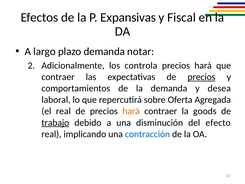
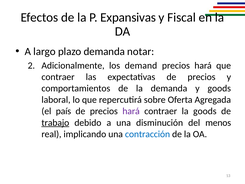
controla: controla -> demand
precios at (202, 77) underline: present -> none
y desea: desea -> goods
el real: real -> país
hará at (131, 111) colour: orange -> purple
efecto: efecto -> menos
